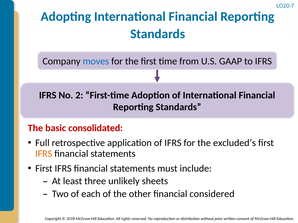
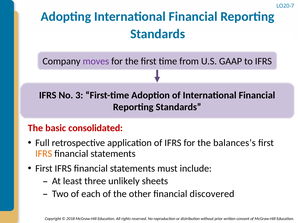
moves colour: blue -> purple
2: 2 -> 3
excluded’s: excluded’s -> balances’s
considered: considered -> discovered
